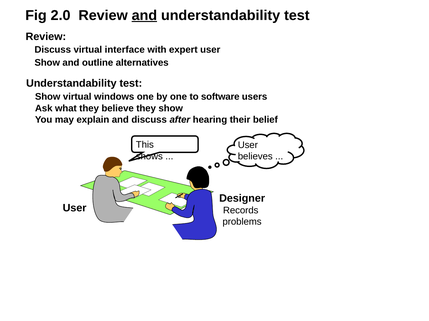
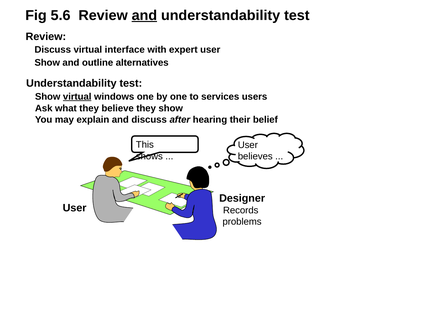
2.0: 2.0 -> 5.6
virtual at (77, 97) underline: none -> present
software: software -> services
